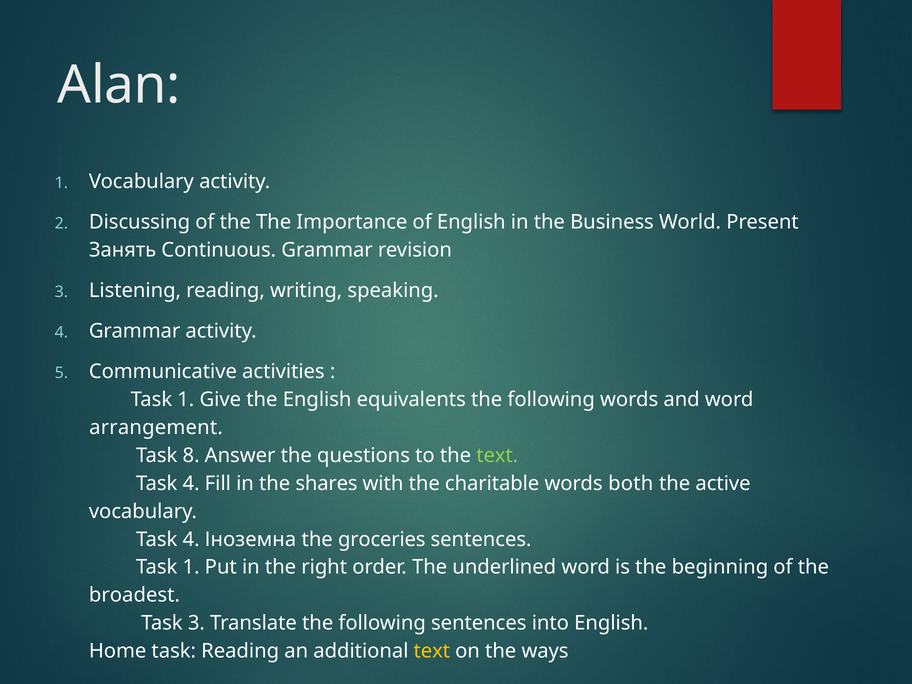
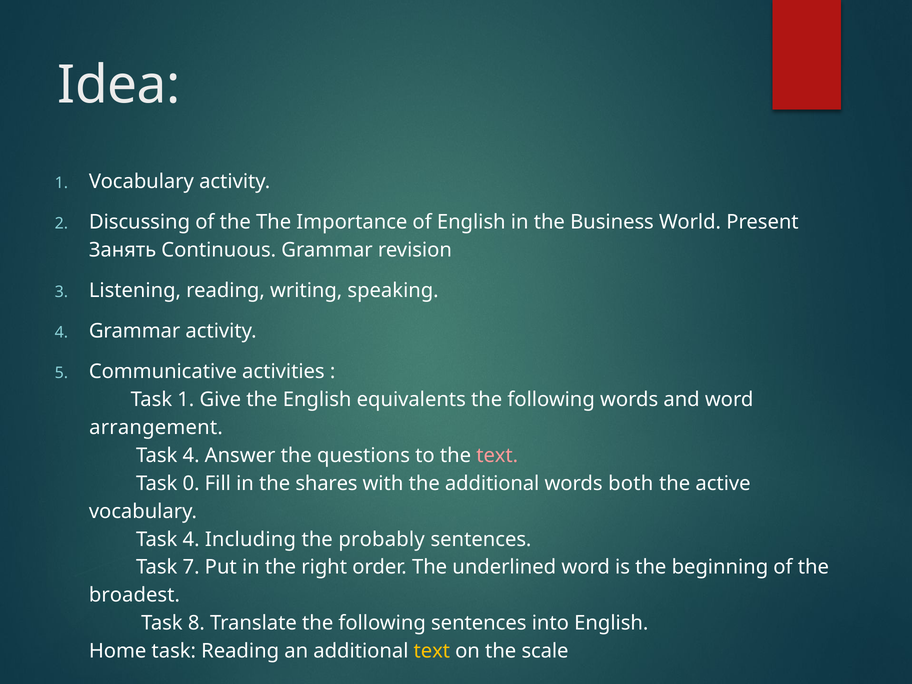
Alan: Alan -> Idea
8 at (191, 456): 8 -> 4
text at (497, 456) colour: light green -> pink
4 at (191, 483): 4 -> 0
the charitable: charitable -> additional
Іноземна: Іноземна -> Including
groceries: groceries -> probably
1 at (191, 567): 1 -> 7
Task 3: 3 -> 8
ways: ways -> scale
